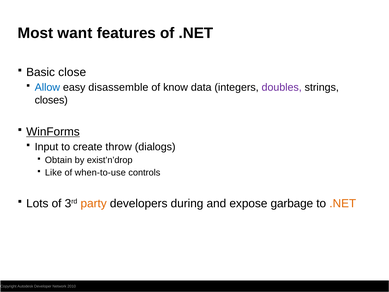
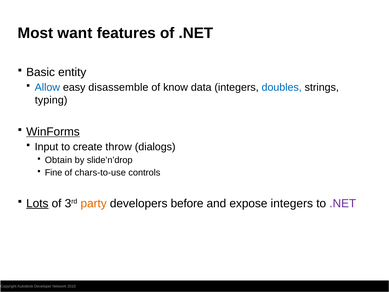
close: close -> entity
doubles colour: purple -> blue
closes: closes -> typing
exist’n’drop: exist’n’drop -> slide’n’drop
Like: Like -> Fine
when-to-use: when-to-use -> chars-to-use
Lots underline: none -> present
during: during -> before
expose garbage: garbage -> integers
.NET at (343, 203) colour: orange -> purple
